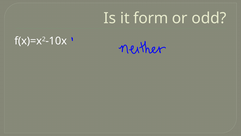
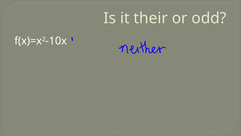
form: form -> their
